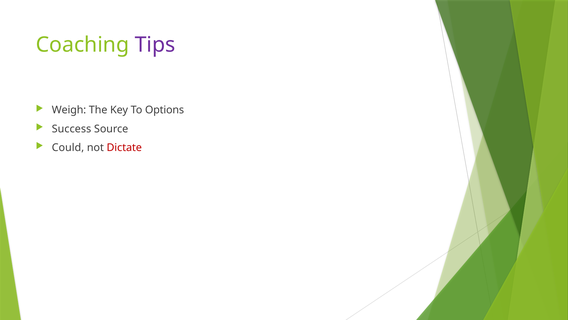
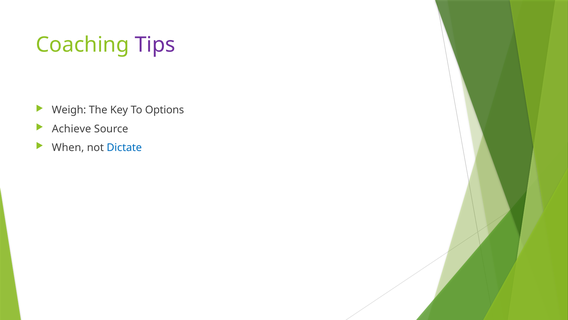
Success: Success -> Achieve
Could: Could -> When
Dictate colour: red -> blue
